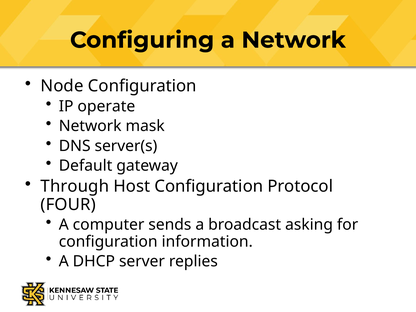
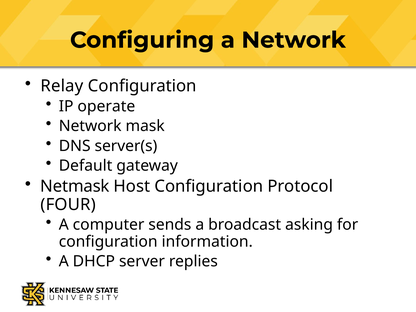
Node: Node -> Relay
Through: Through -> Netmask
